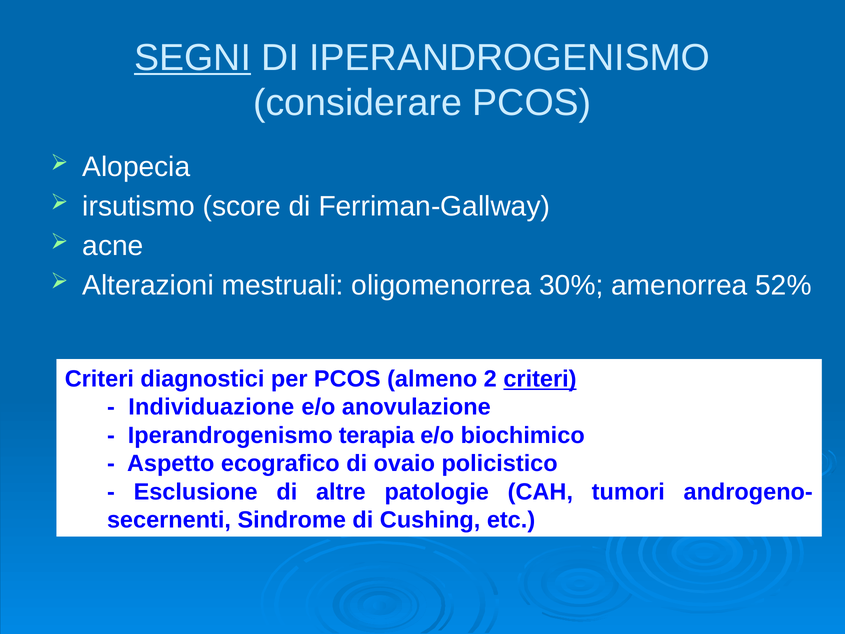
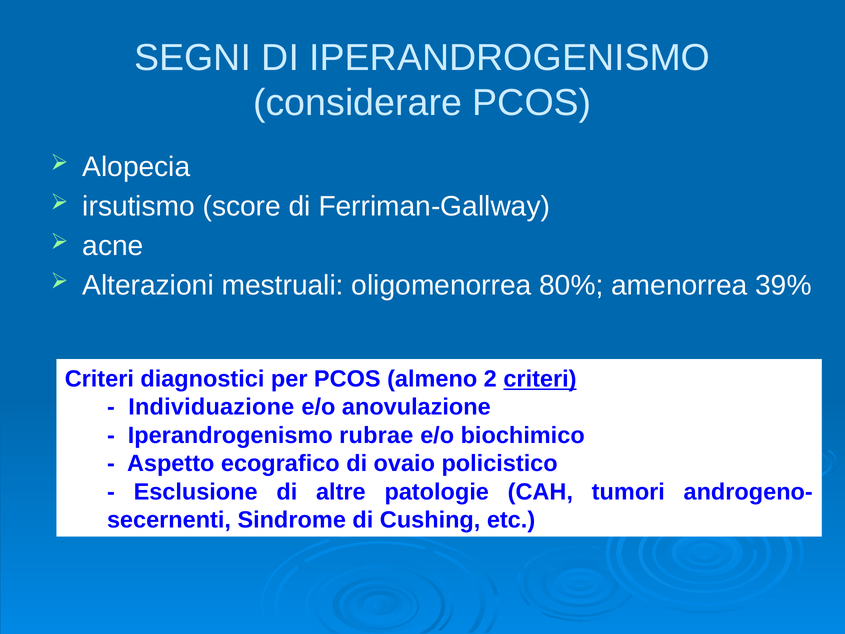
SEGNI underline: present -> none
30%: 30% -> 80%
52%: 52% -> 39%
terapia: terapia -> rubrae
